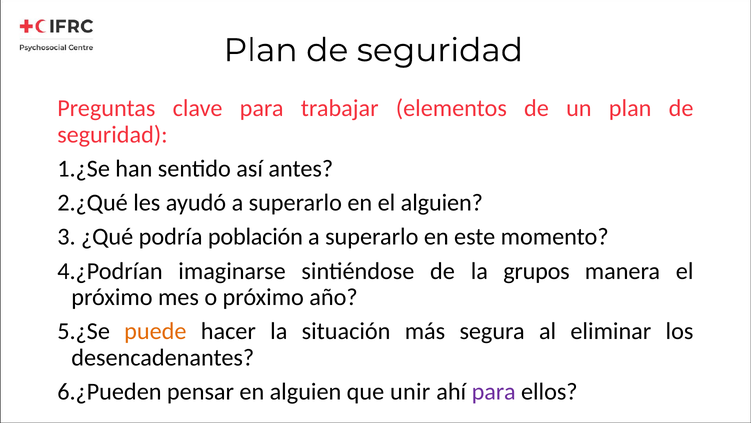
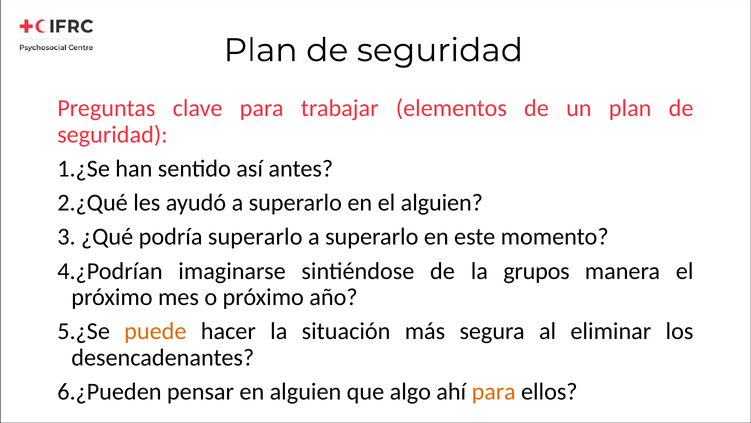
podría población: población -> superarlo
unir: unir -> algo
para at (494, 391) colour: purple -> orange
